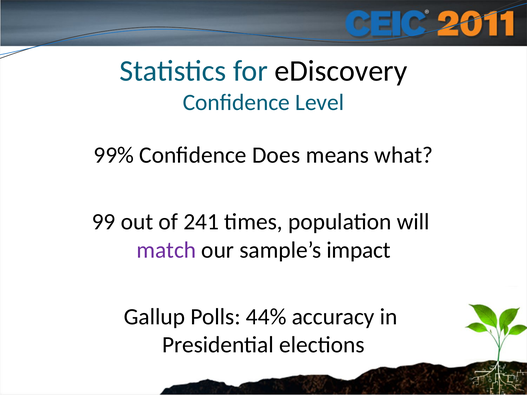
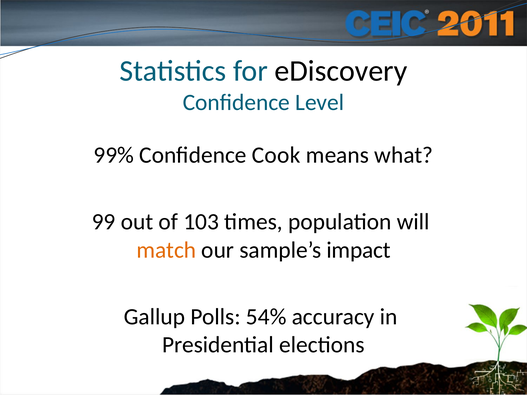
Does: Does -> Cook
241: 241 -> 103
match colour: purple -> orange
44%: 44% -> 54%
